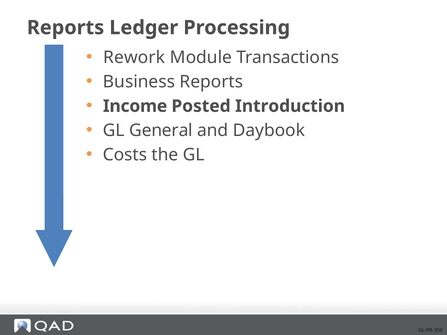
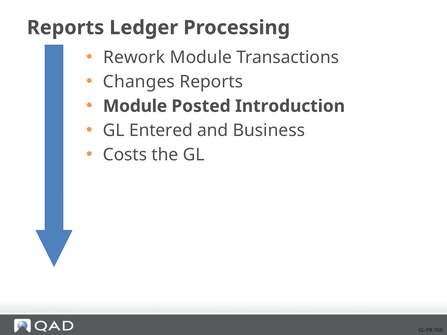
Business: Business -> Changes
Income at (135, 106): Income -> Module
General: General -> Entered
Daybook: Daybook -> Business
